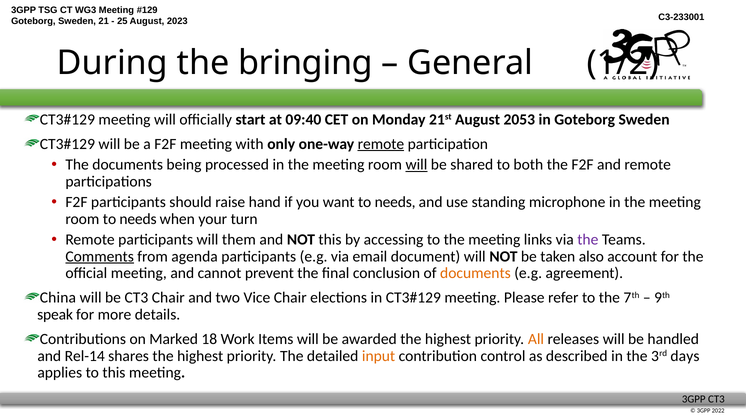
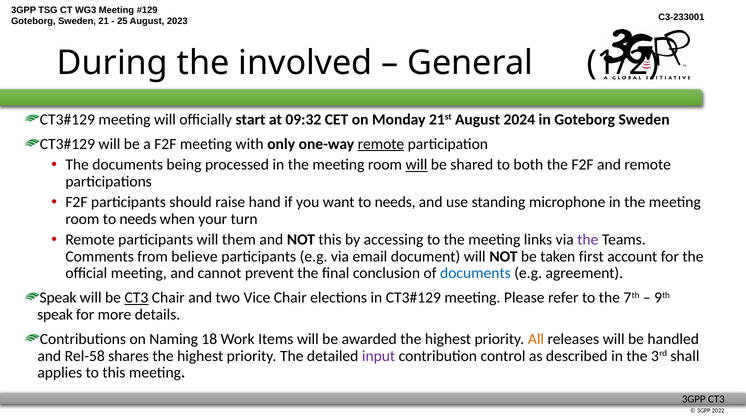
bringing: bringing -> involved
09:40: 09:40 -> 09:32
2053: 2053 -> 2024
Comments underline: present -> none
agenda: agenda -> believe
also: also -> first
documents at (475, 273) colour: orange -> blue
China at (58, 298): China -> Speak
CT3 at (136, 298) underline: none -> present
Marked: Marked -> Naming
Rel-14: Rel-14 -> Rel-58
input colour: orange -> purple
days: days -> shall
